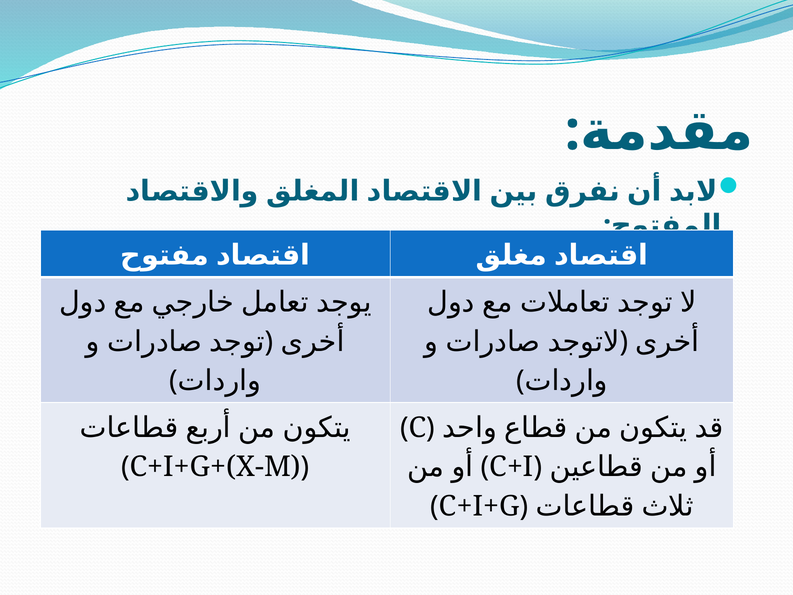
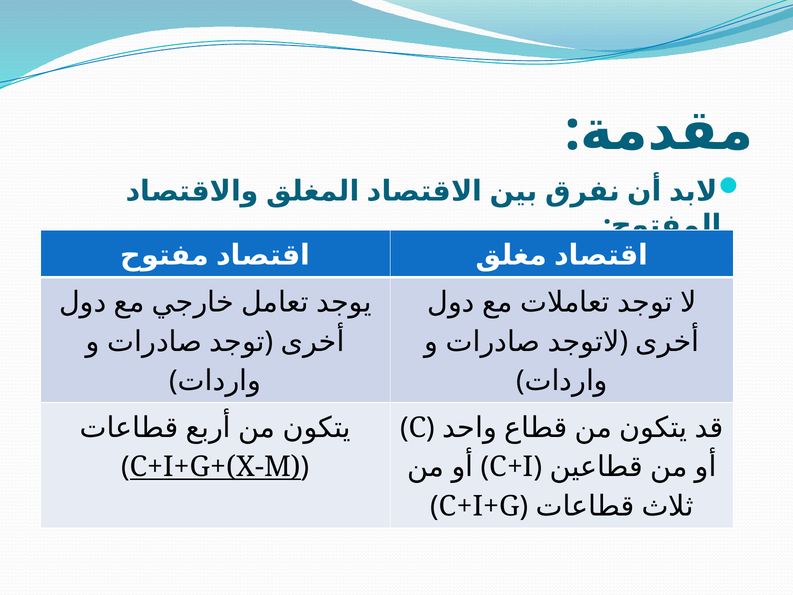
C+I+G+(X-M underline: none -> present
